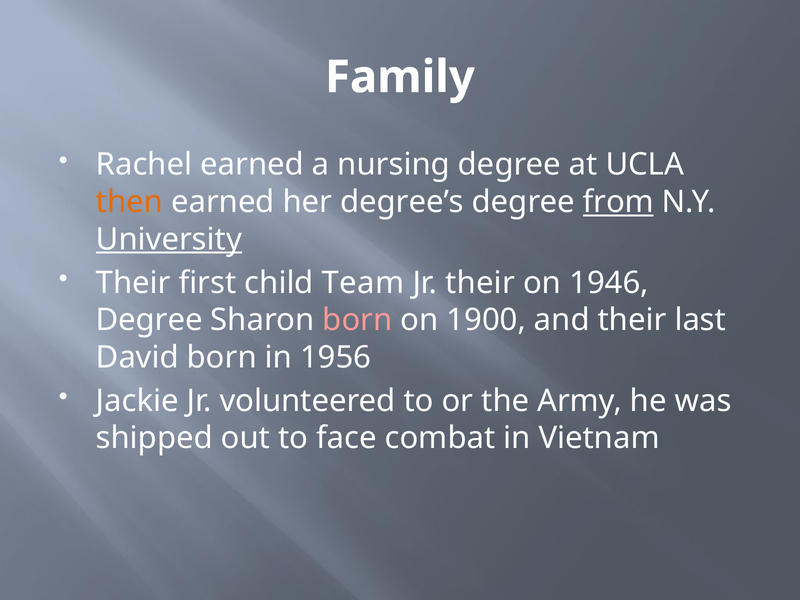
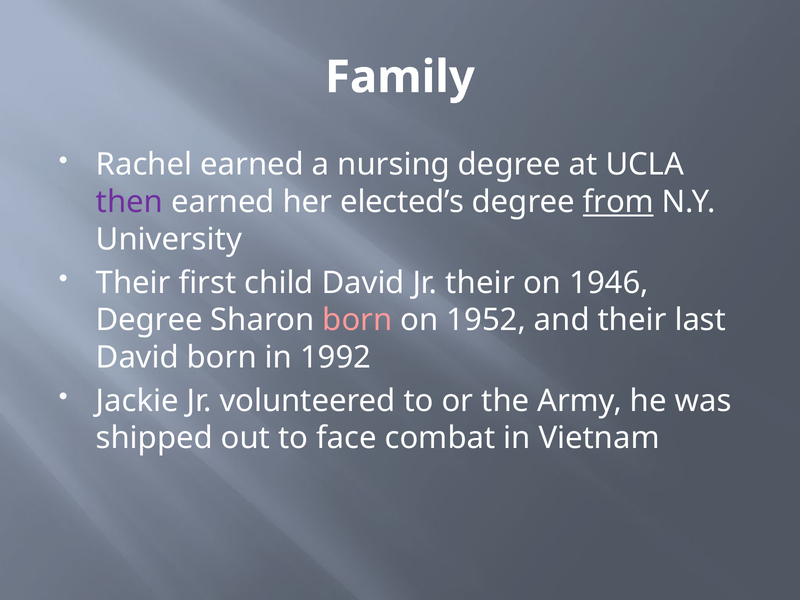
then colour: orange -> purple
degree’s: degree’s -> elected’s
University underline: present -> none
child Team: Team -> David
1900: 1900 -> 1952
1956: 1956 -> 1992
